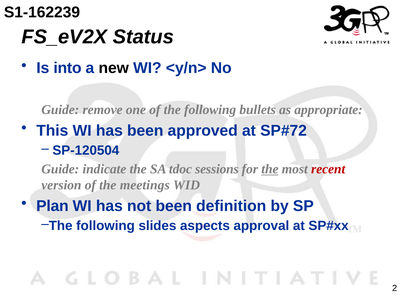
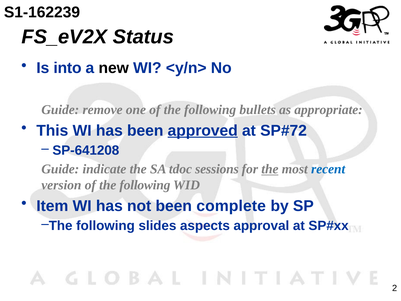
approved underline: none -> present
SP-120504: SP-120504 -> SP-641208
recent colour: red -> blue
version of the meetings: meetings -> following
Plan: Plan -> Item
definition: definition -> complete
